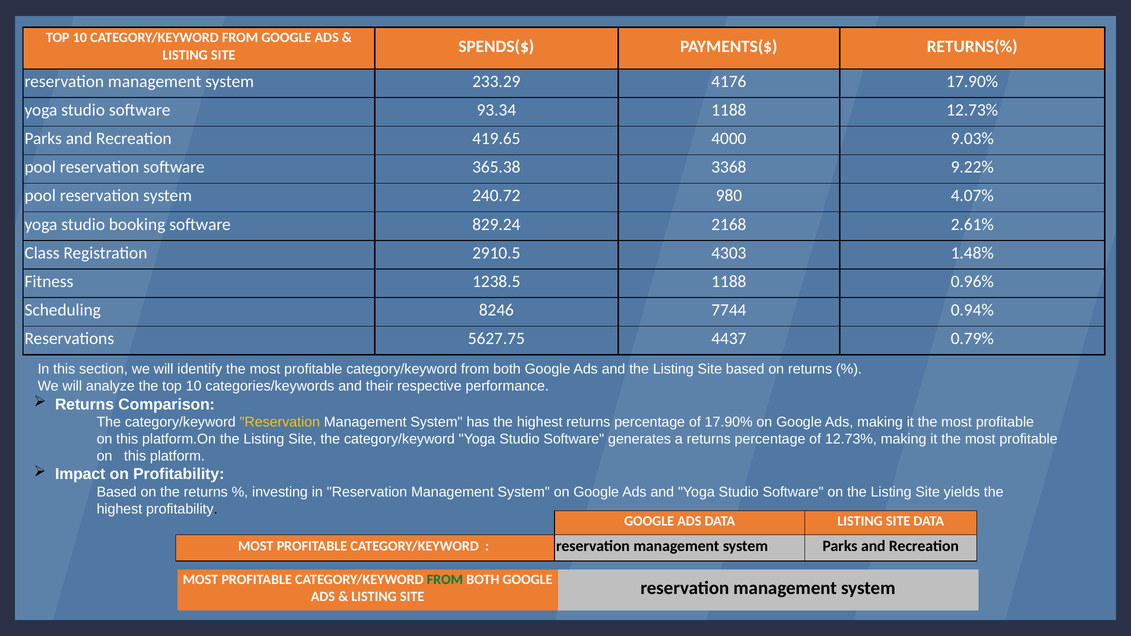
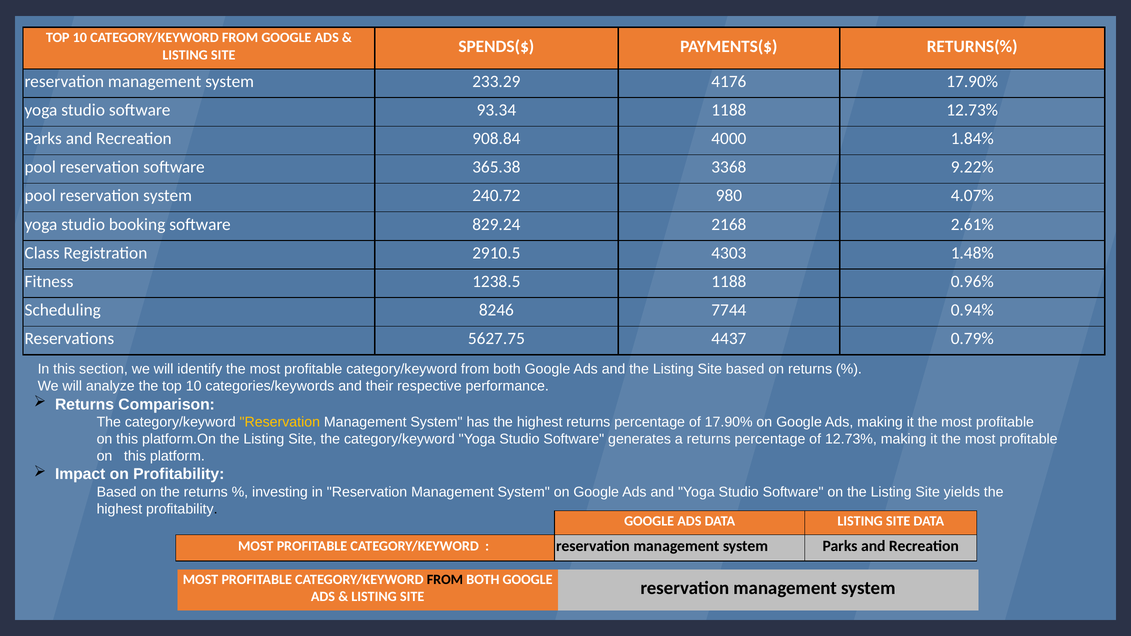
419.65: 419.65 -> 908.84
9.03%: 9.03% -> 1.84%
FROM at (445, 580) colour: green -> black
